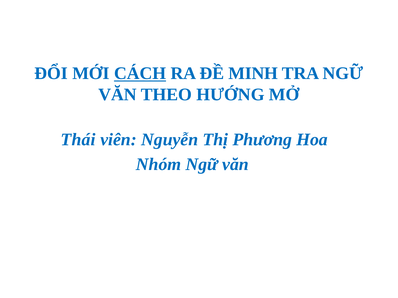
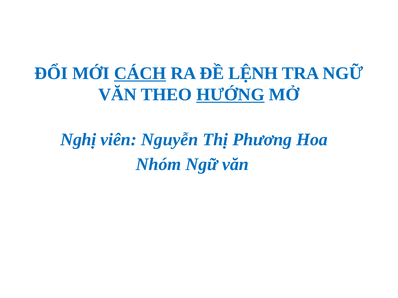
MINH: MINH -> LỆNH
HƯỚNG underline: none -> present
Thái: Thái -> Nghị
